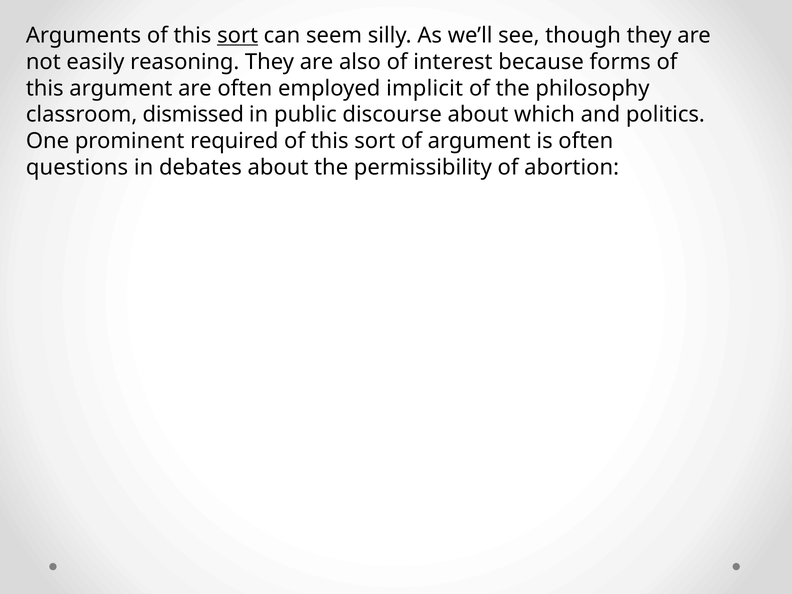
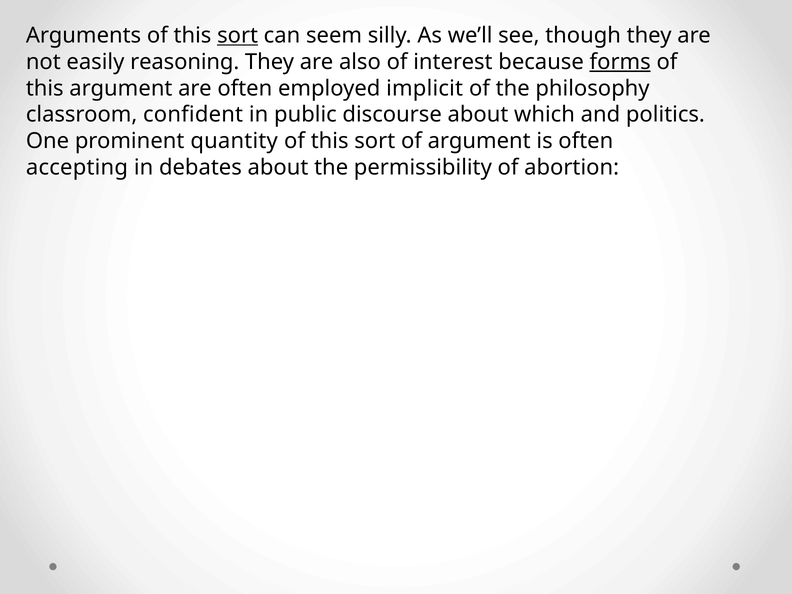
forms underline: none -> present
dismissed: dismissed -> confident
required: required -> quantity
questions: questions -> accepting
